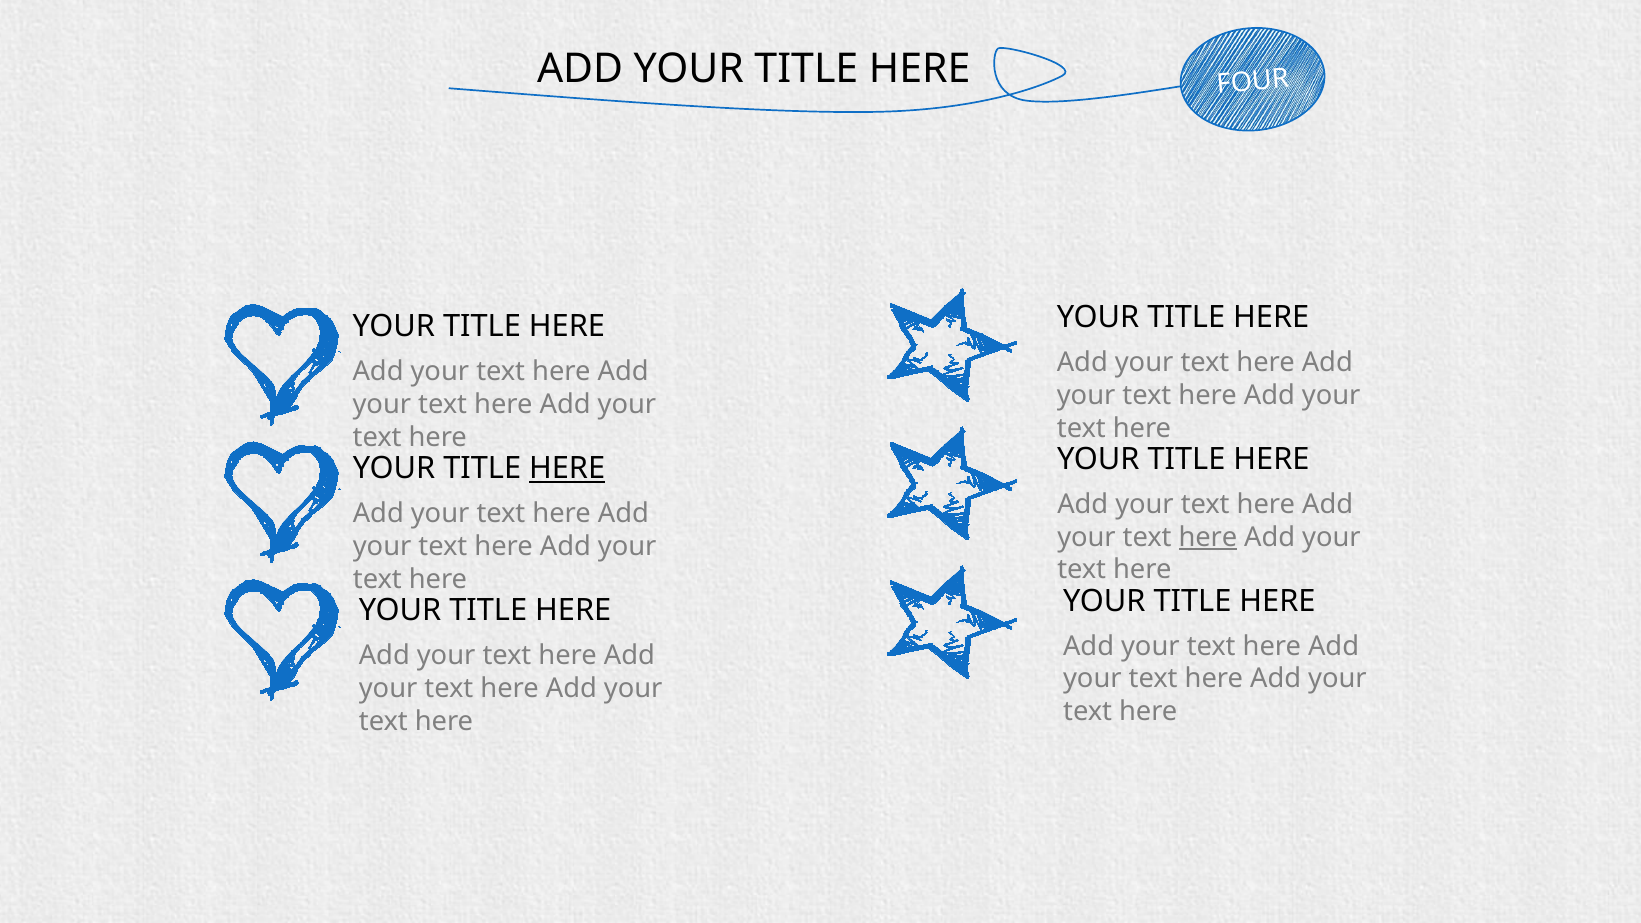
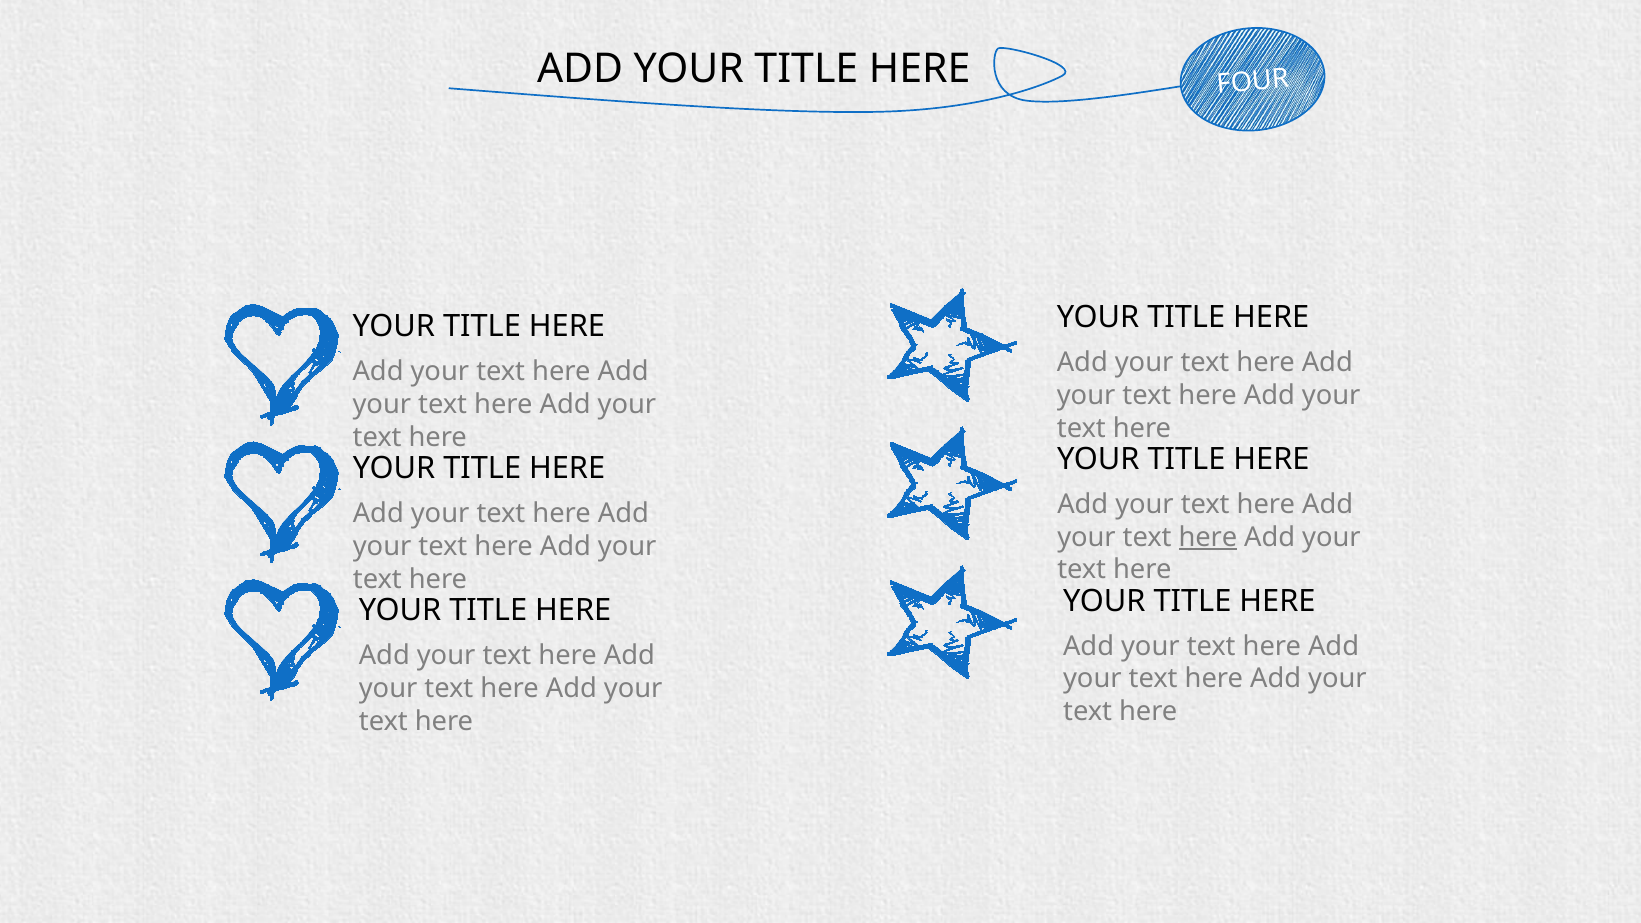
HERE at (567, 468) underline: present -> none
